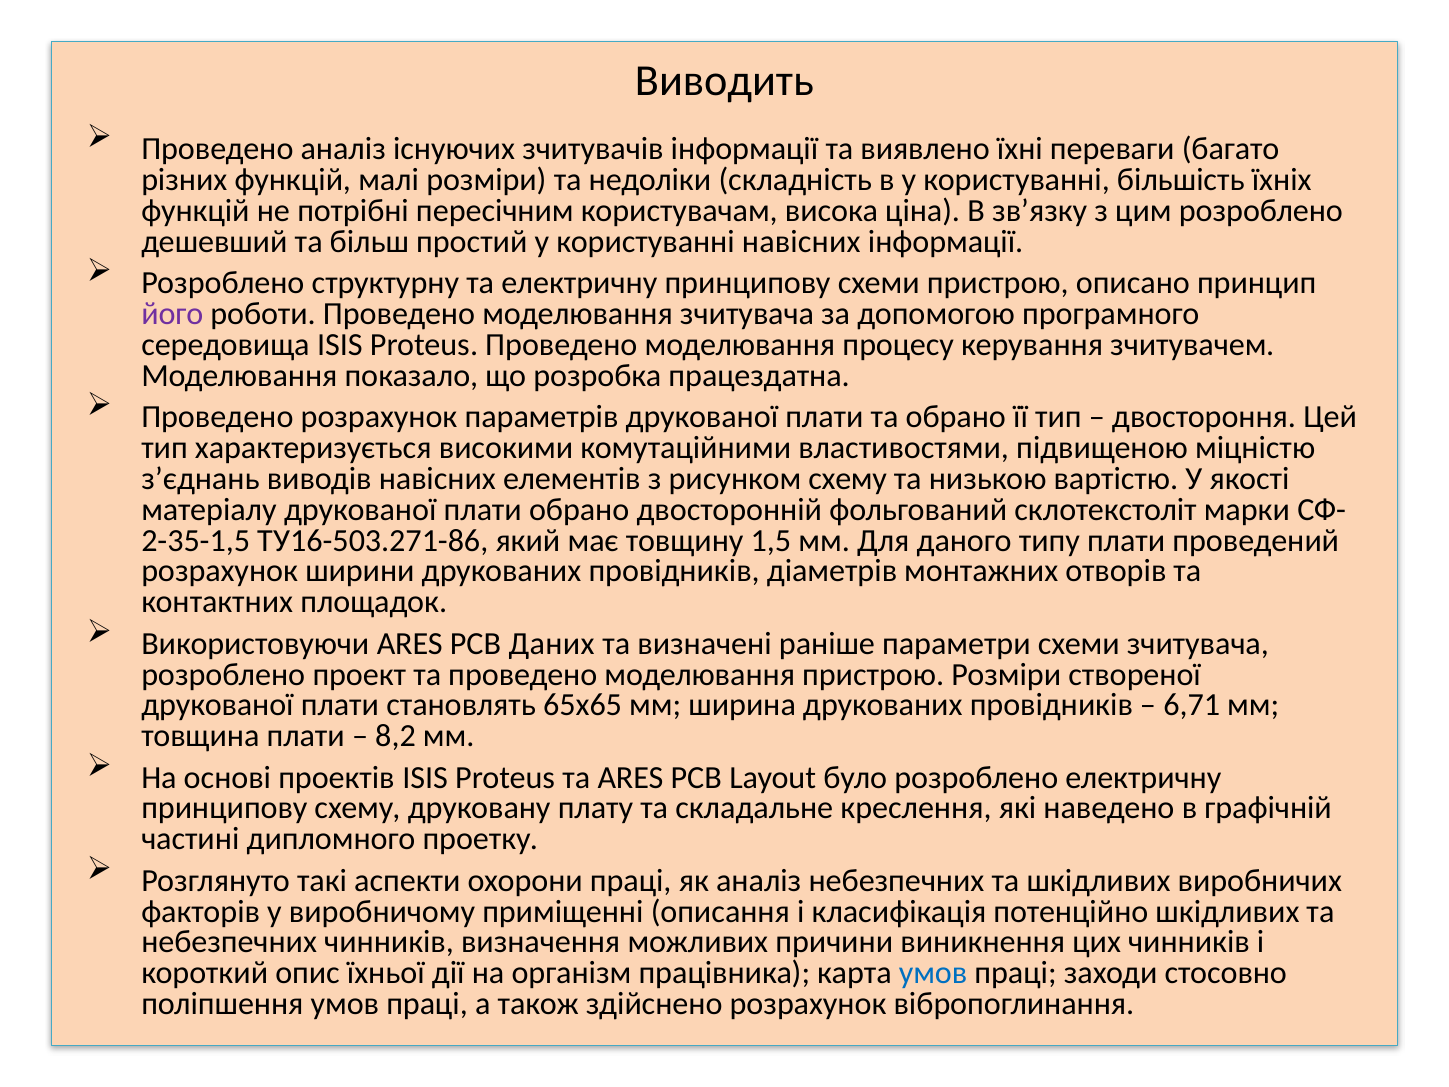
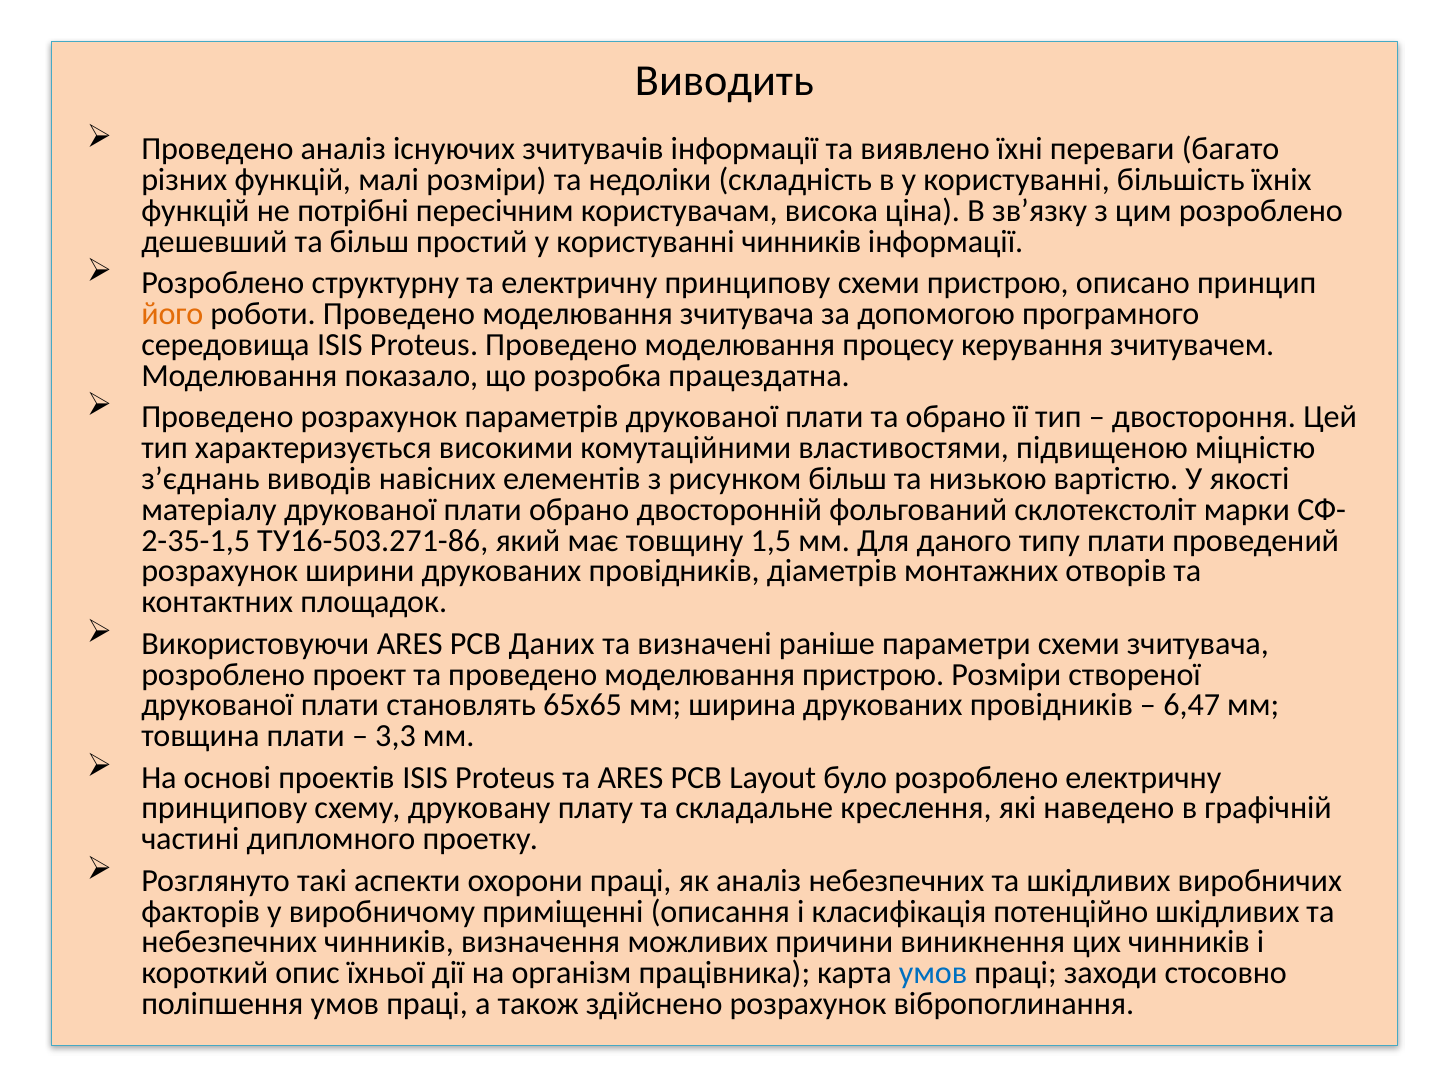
користуванні навісних: навісних -> чинників
його colour: purple -> orange
рисунком схему: схему -> більш
6,71: 6,71 -> 6,47
8,2: 8,2 -> 3,3
